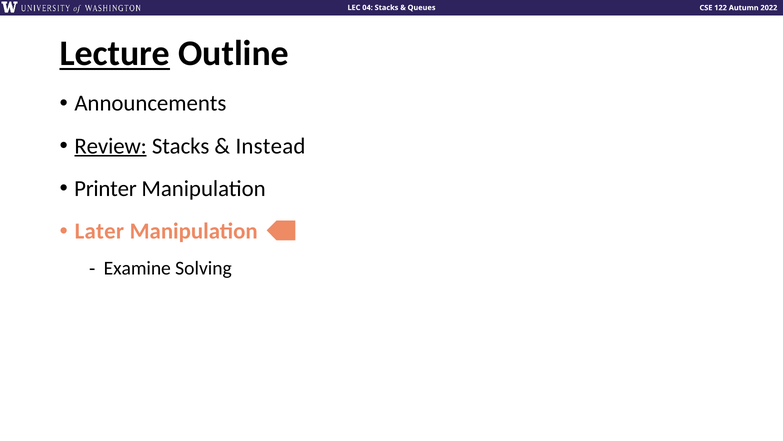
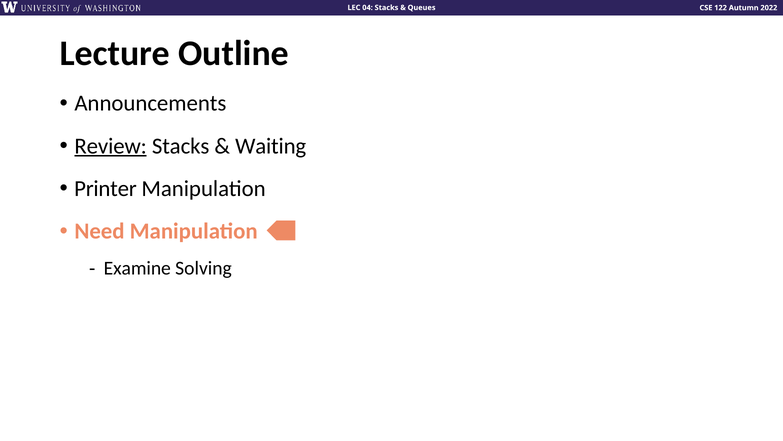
Lecture underline: present -> none
Instead: Instead -> Waiting
Later: Later -> Need
